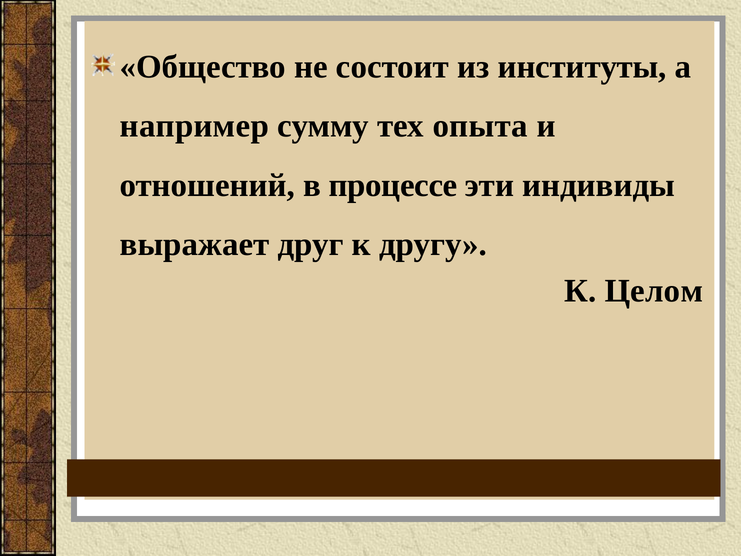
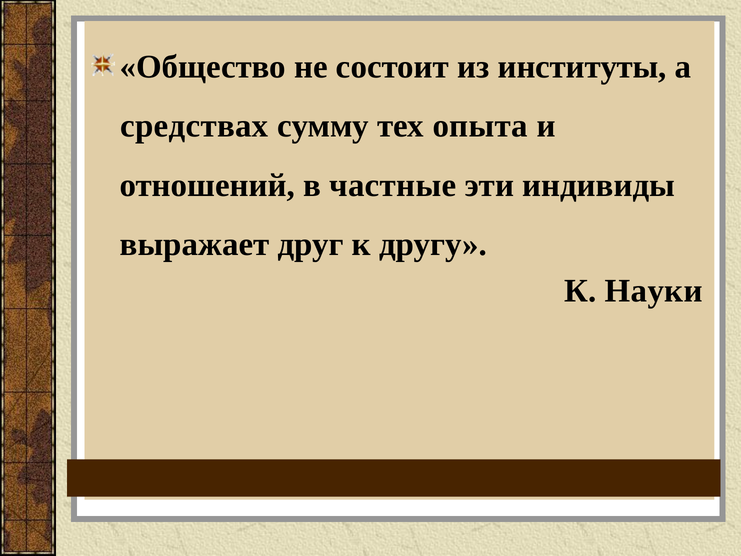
например: например -> средствах
процессе: процессе -> частные
Целом: Целом -> Науки
